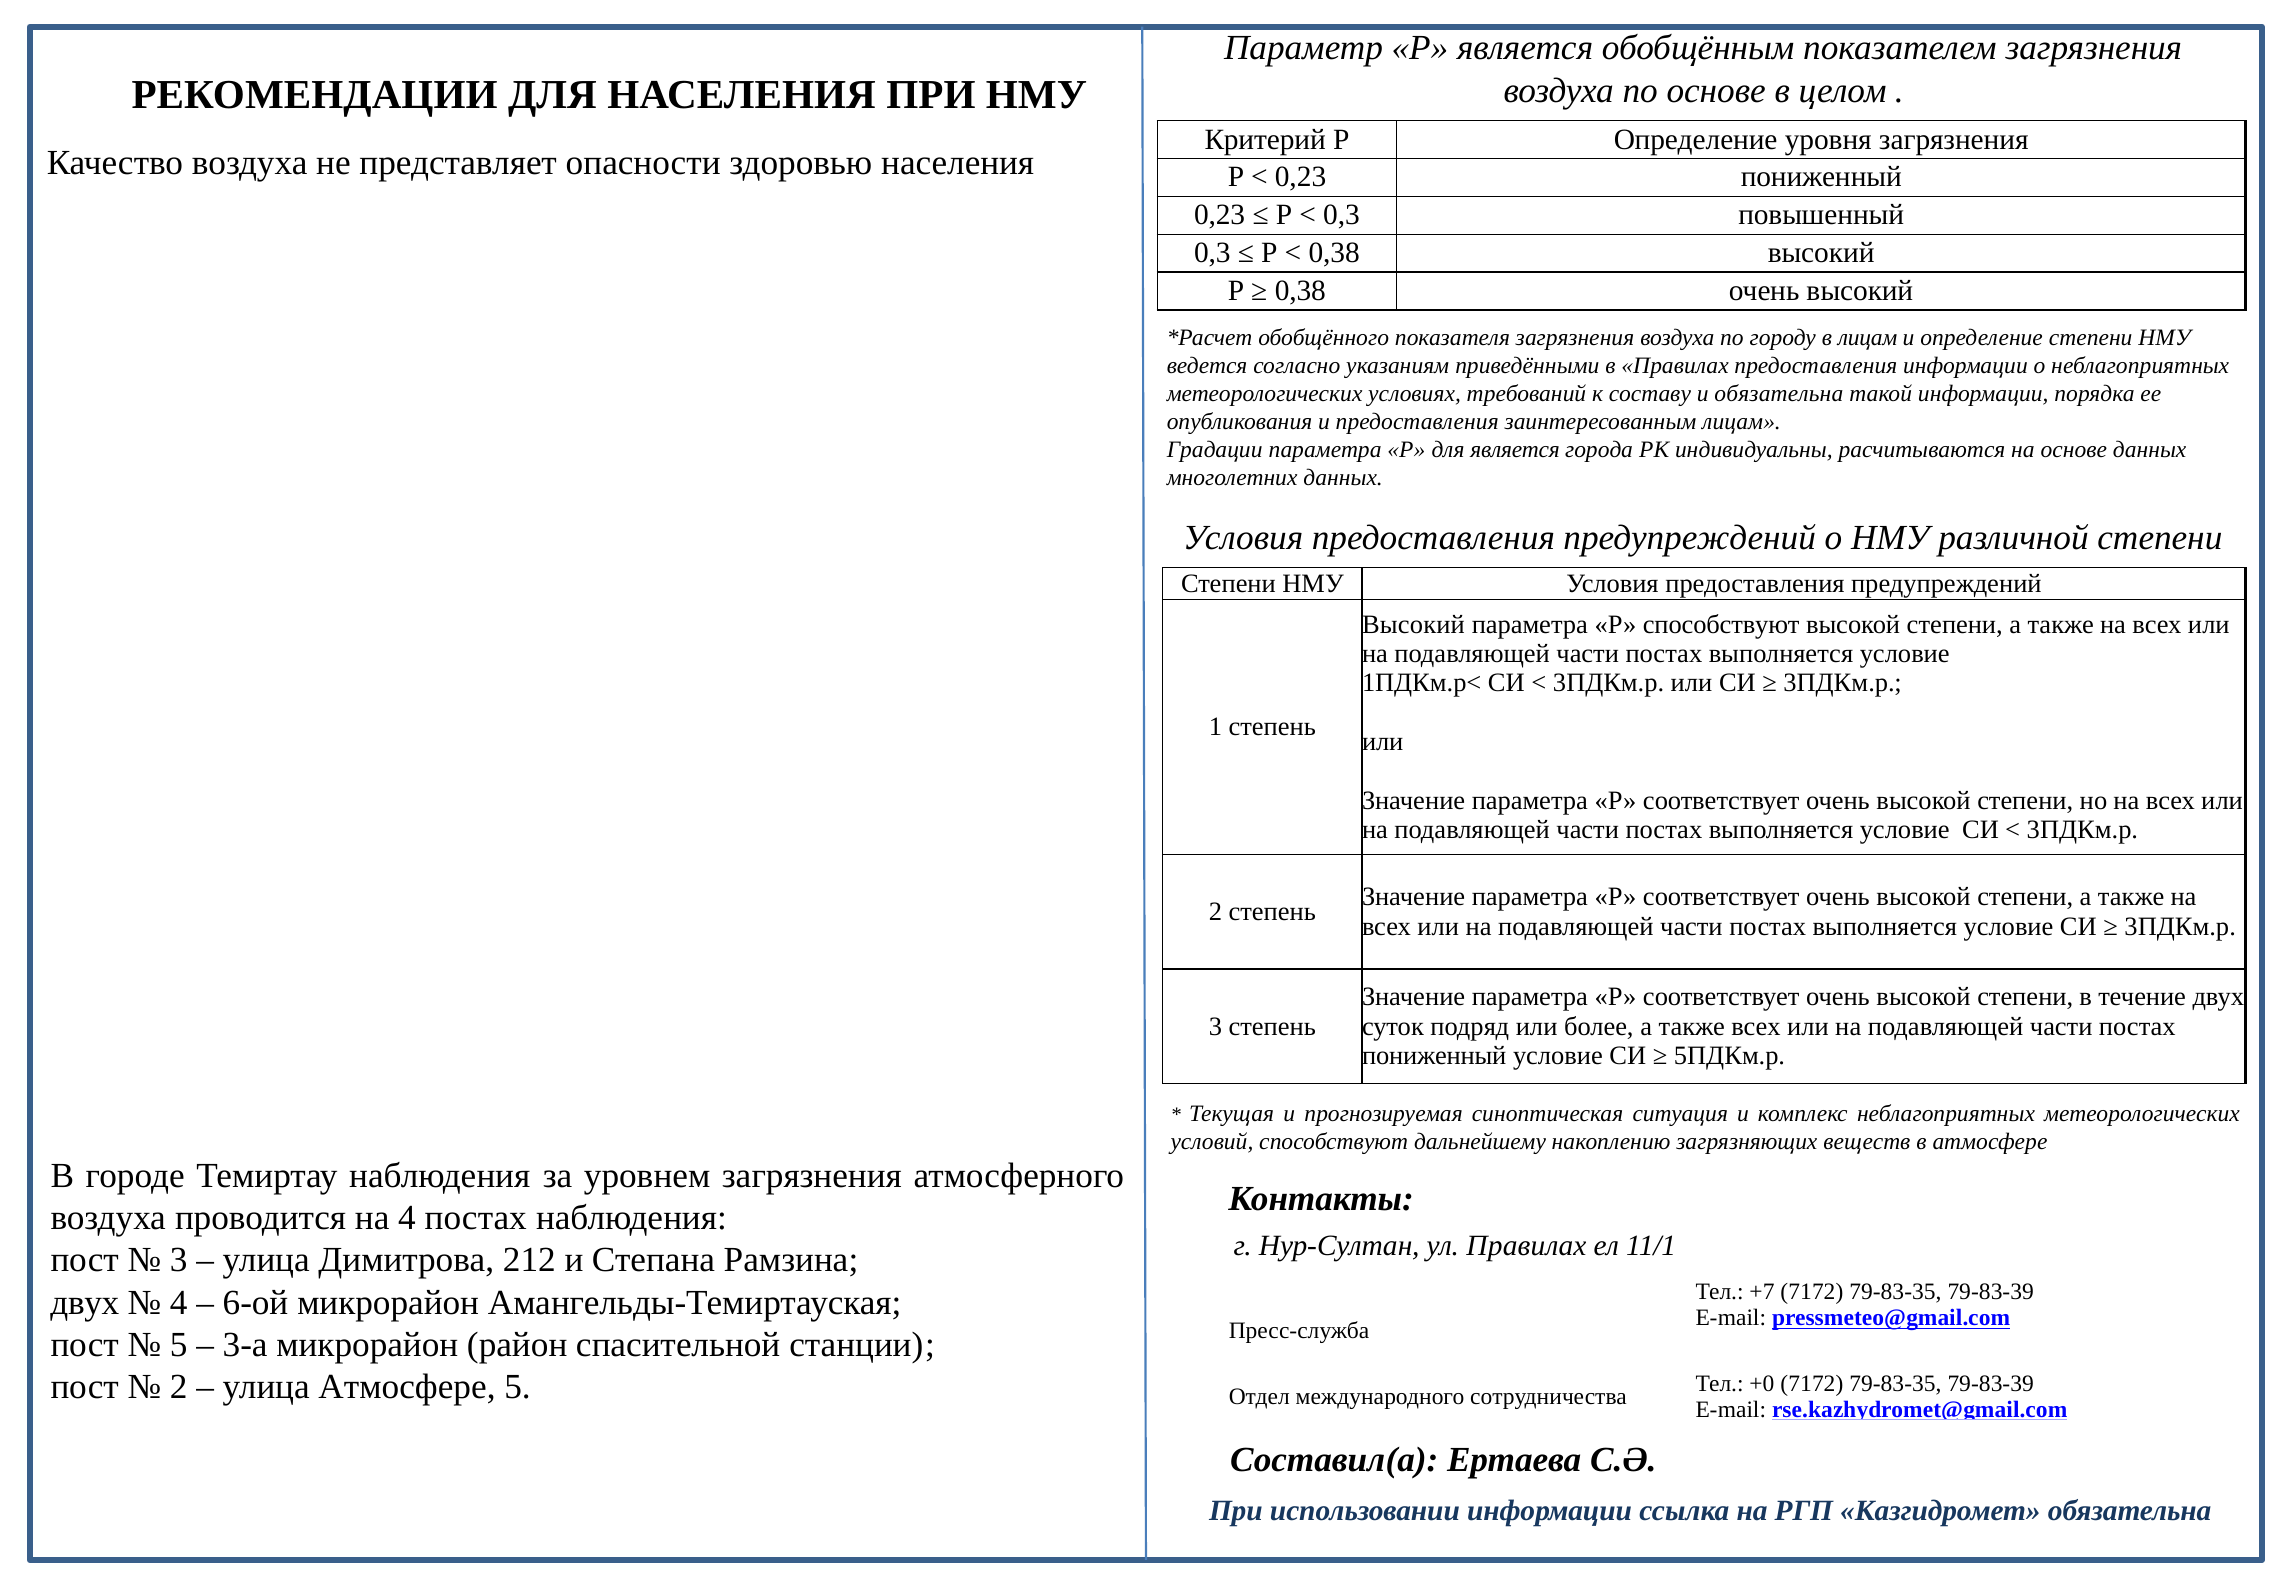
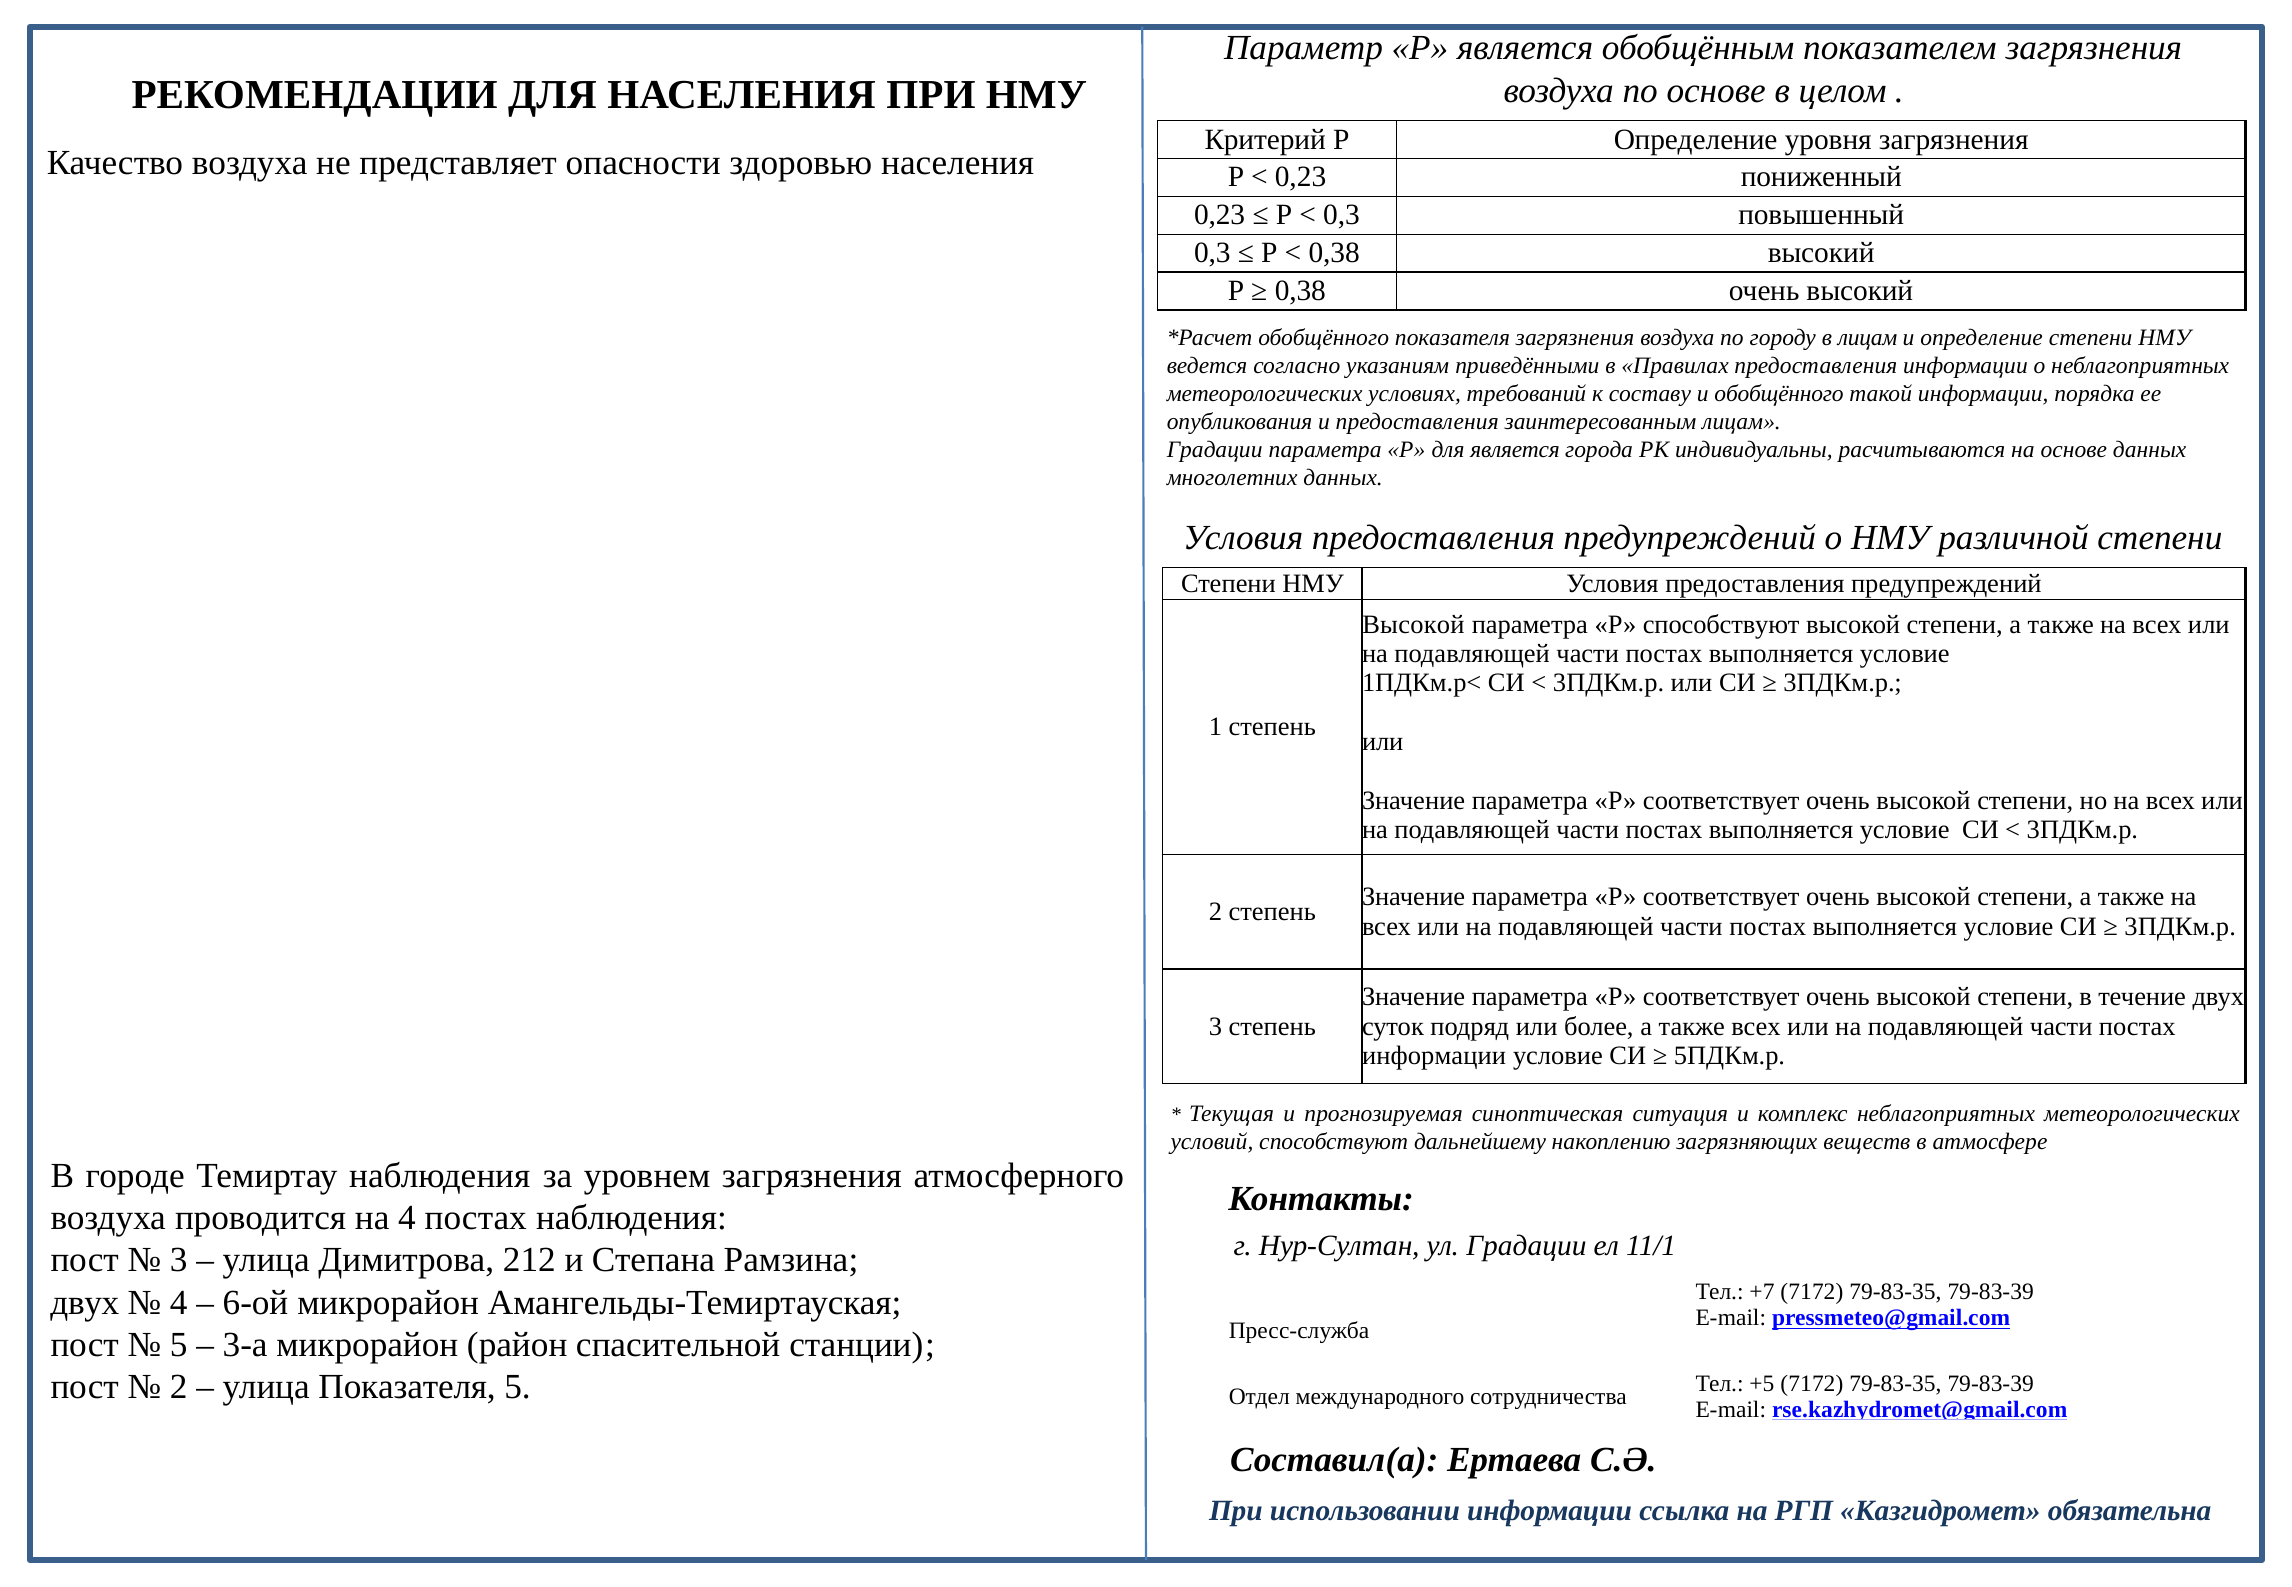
и обязательна: обязательна -> обобщённого
Высокий at (1413, 624): Высокий -> Высокой
пониженный at (1434, 1056): пониженный -> информации
ул Правилах: Правилах -> Градации
улица Атмосфере: Атмосфере -> Показателя
+0: +0 -> +5
